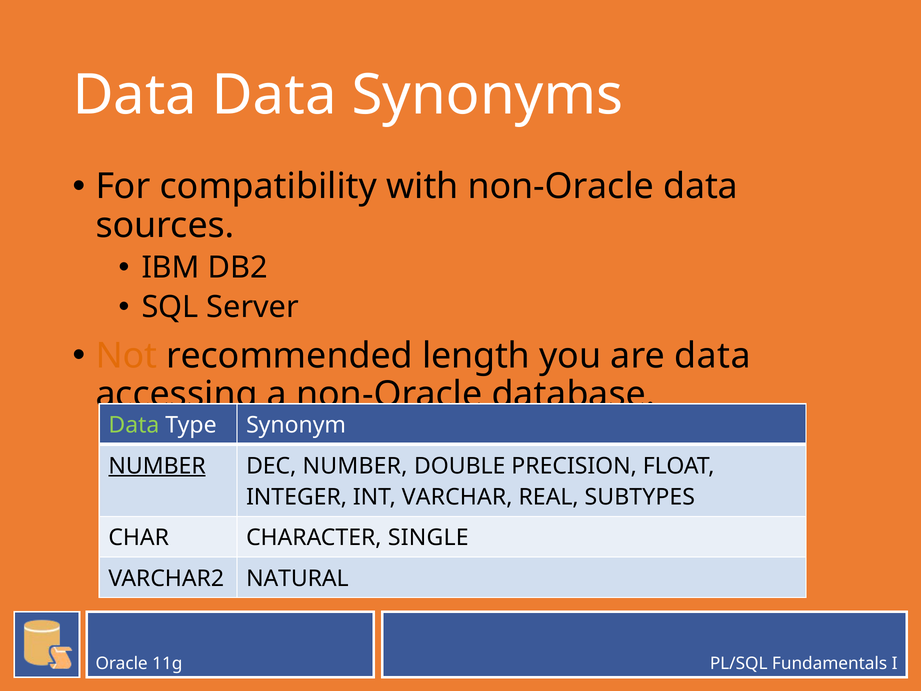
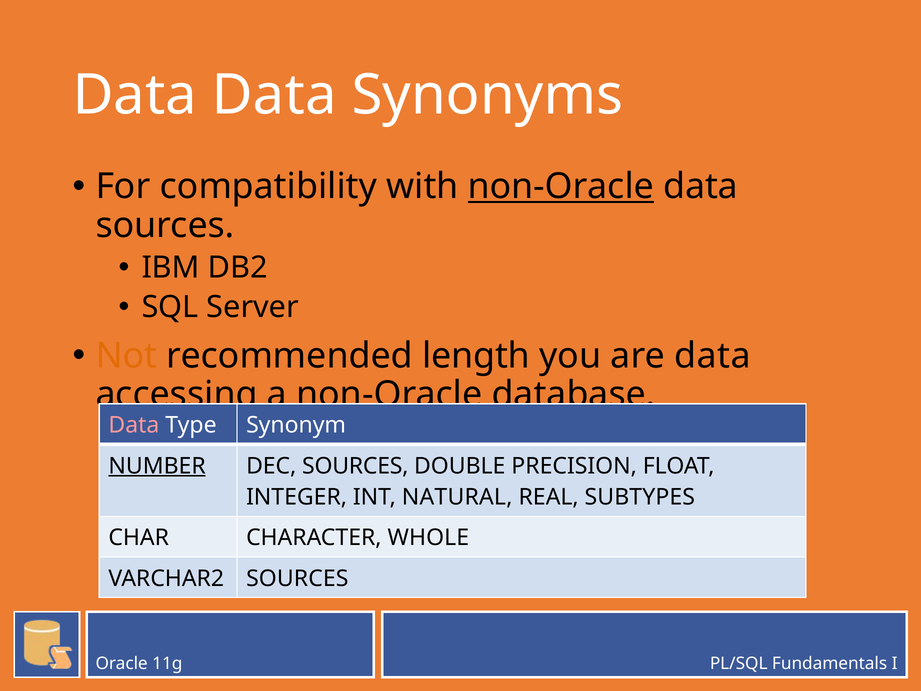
non-Oracle at (561, 187) underline: none -> present
Data at (134, 425) colour: light green -> pink
DEC NUMBER: NUMBER -> SOURCES
VARCHAR: VARCHAR -> NATURAL
SINGLE: SINGLE -> WHOLE
VARCHAR2 NATURAL: NATURAL -> SOURCES
